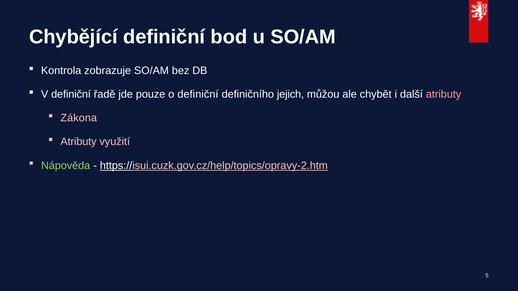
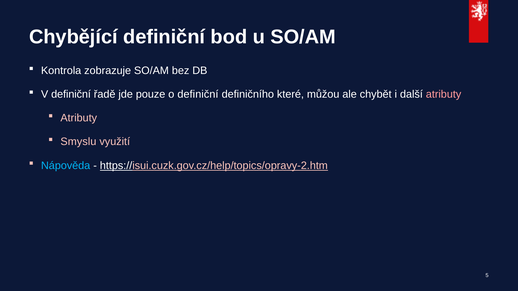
jejich: jejich -> které
Zákona at (79, 118): Zákona -> Atributy
Atributy at (79, 142): Atributy -> Smyslu
Nápověda colour: light green -> light blue
